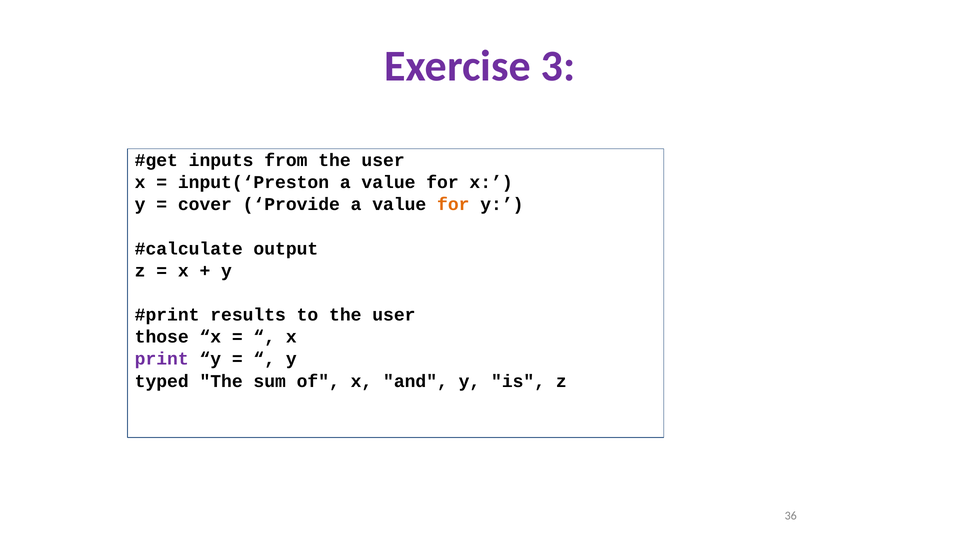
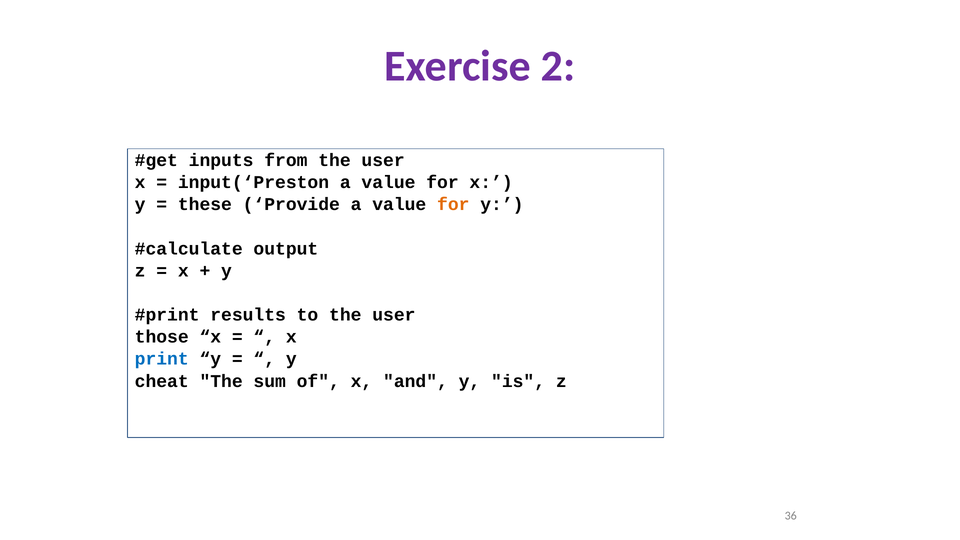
3: 3 -> 2
cover: cover -> these
print colour: purple -> blue
typed: typed -> cheat
